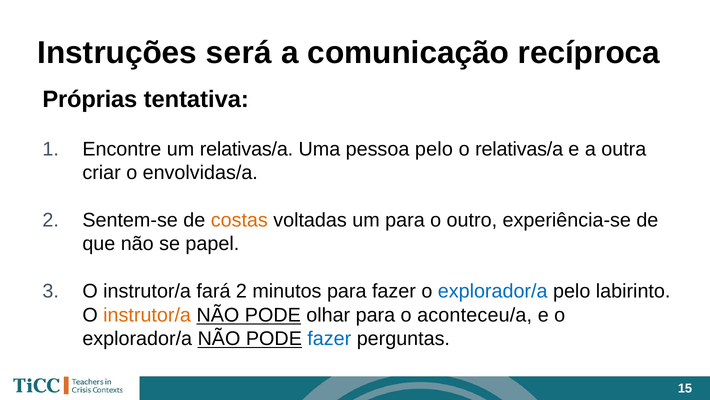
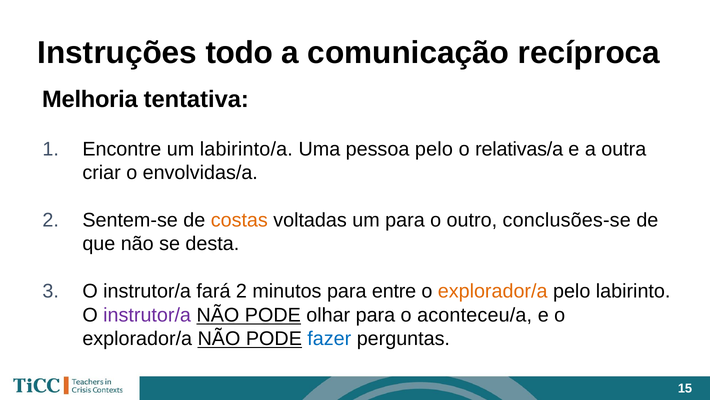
será: será -> todo
Próprias: Próprias -> Melhoria
um relativas/a: relativas/a -> labirinto/a
experiência-se: experiência-se -> conclusões-se
papel: papel -> desta
para fazer: fazer -> entre
explorador/a at (493, 291) colour: blue -> orange
instrutor/a at (147, 315) colour: orange -> purple
